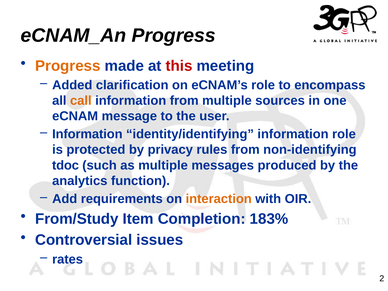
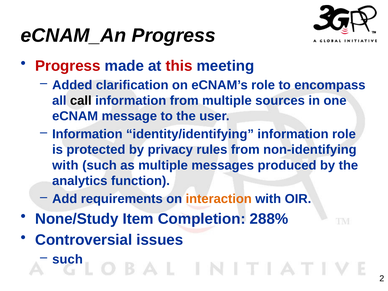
Progress at (68, 66) colour: orange -> red
call colour: orange -> black
tdoc at (65, 165): tdoc -> with
From/Study: From/Study -> None/Study
183%: 183% -> 288%
rates at (68, 259): rates -> such
